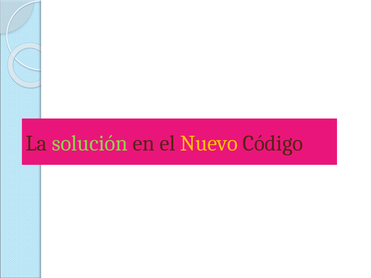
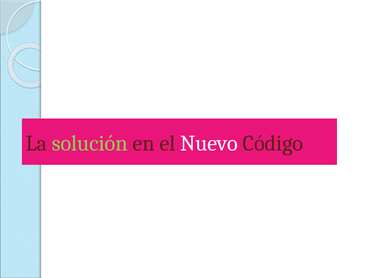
Nuevo colour: yellow -> white
